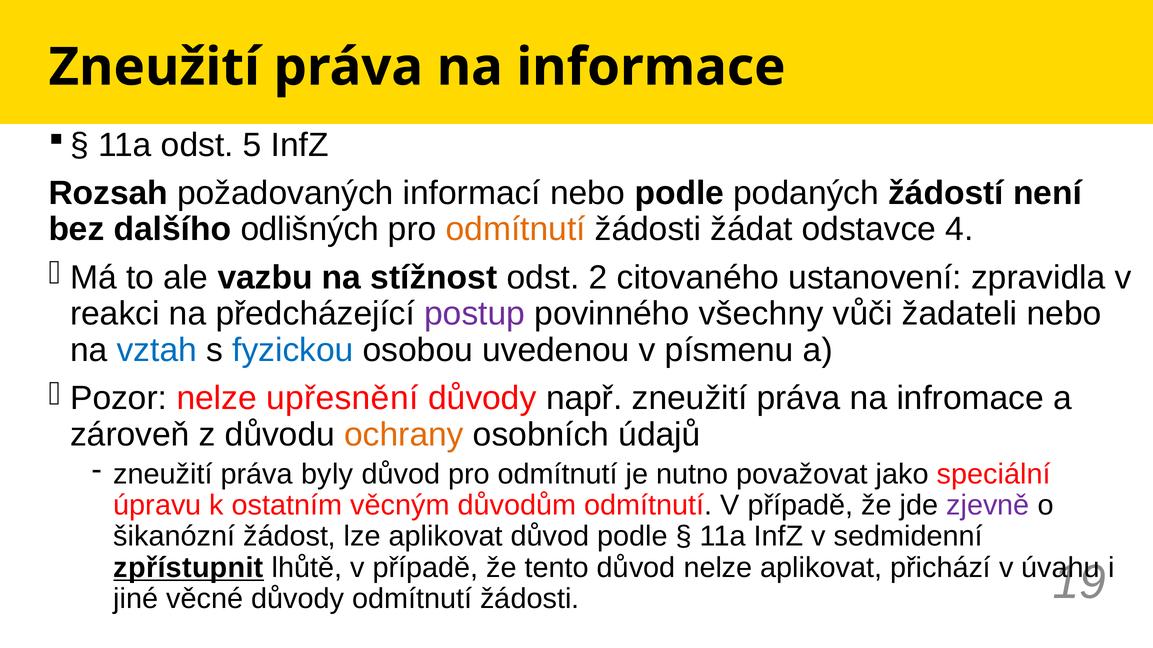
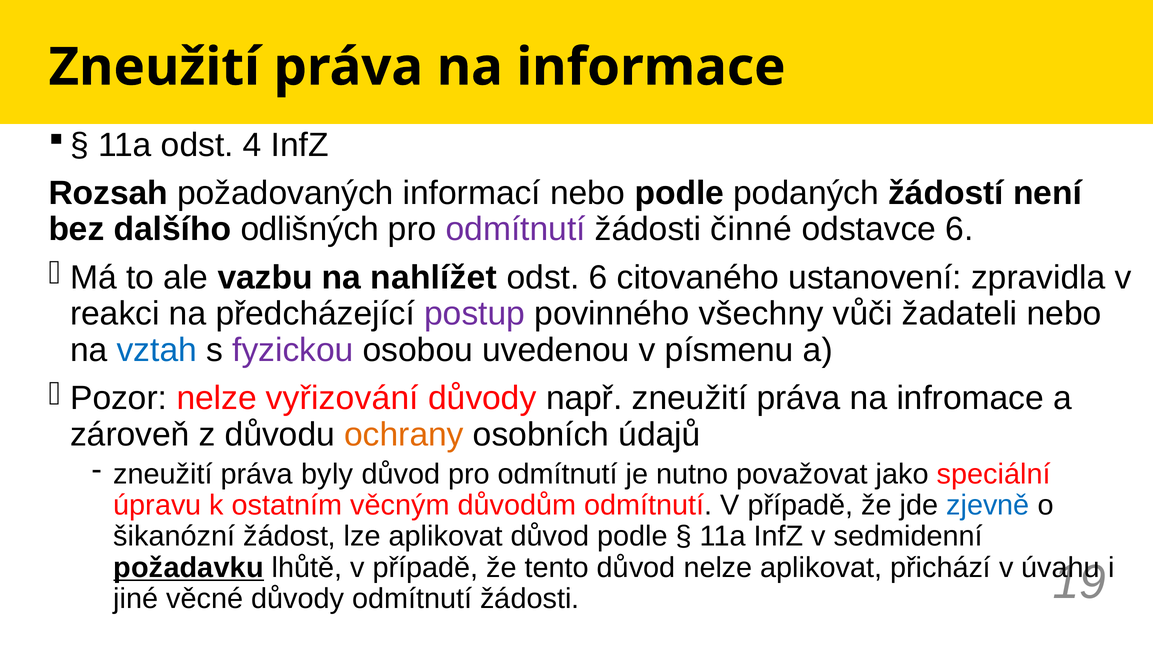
5: 5 -> 4
odmítnutí at (516, 230) colour: orange -> purple
žádat: žádat -> činné
odstavce 4: 4 -> 6
stížnost: stížnost -> nahlížet
odst 2: 2 -> 6
fyzickou colour: blue -> purple
upřesnění: upřesnění -> vyřizování
zjevně colour: purple -> blue
zpřístupnit: zpřístupnit -> požadavku
